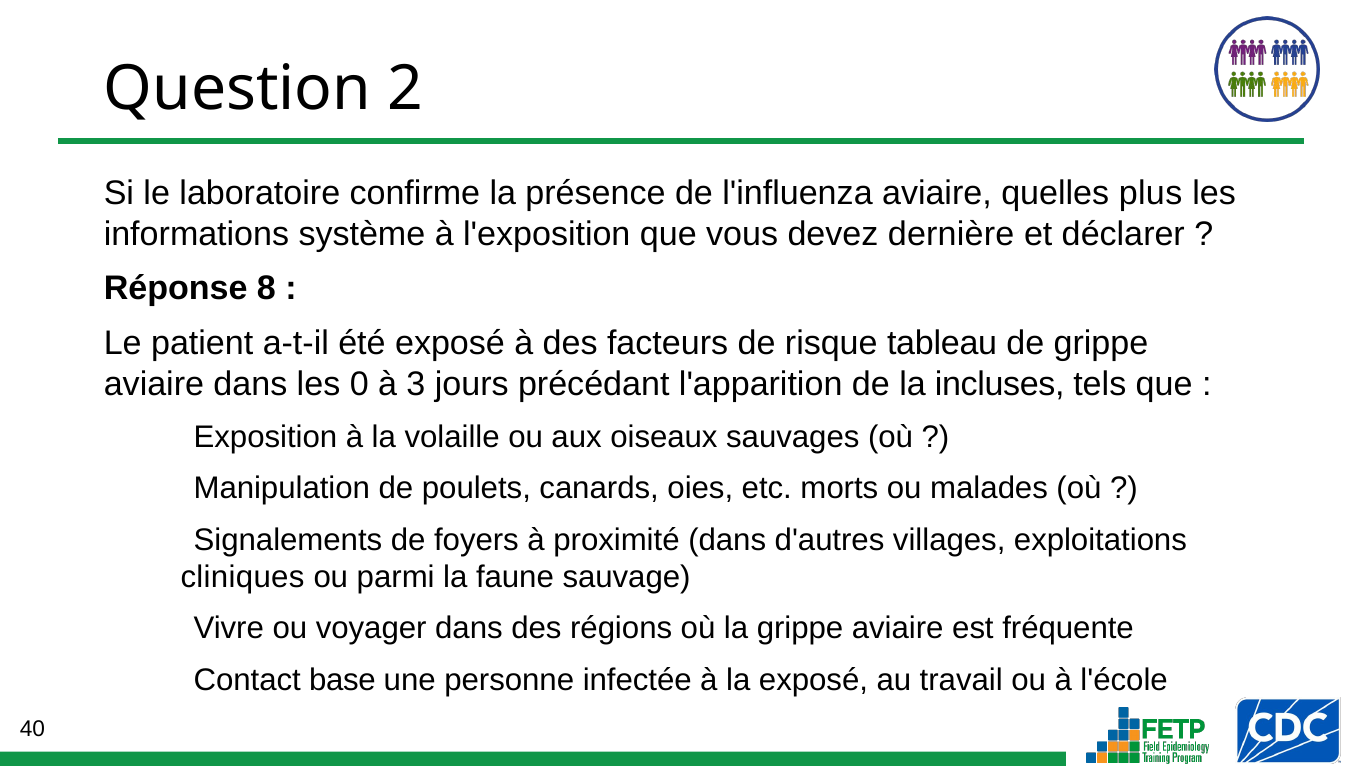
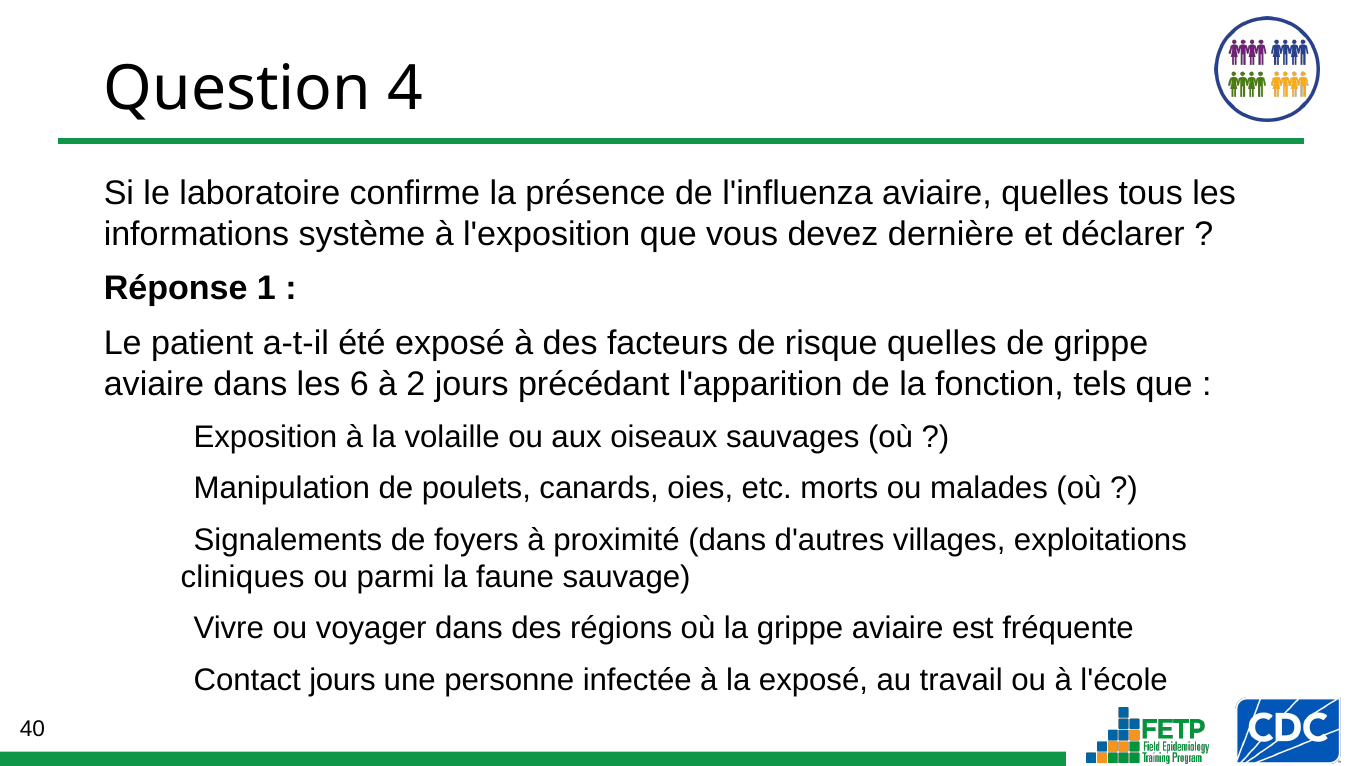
2: 2 -> 4
plus: plus -> tous
8: 8 -> 1
risque tableau: tableau -> quelles
0: 0 -> 6
3: 3 -> 2
incluses: incluses -> fonction
base at (342, 680): base -> jours
